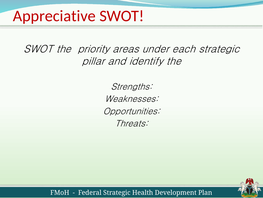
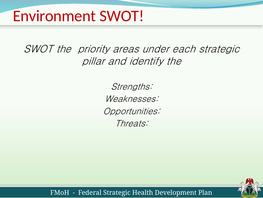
Appreciative: Appreciative -> Environment
